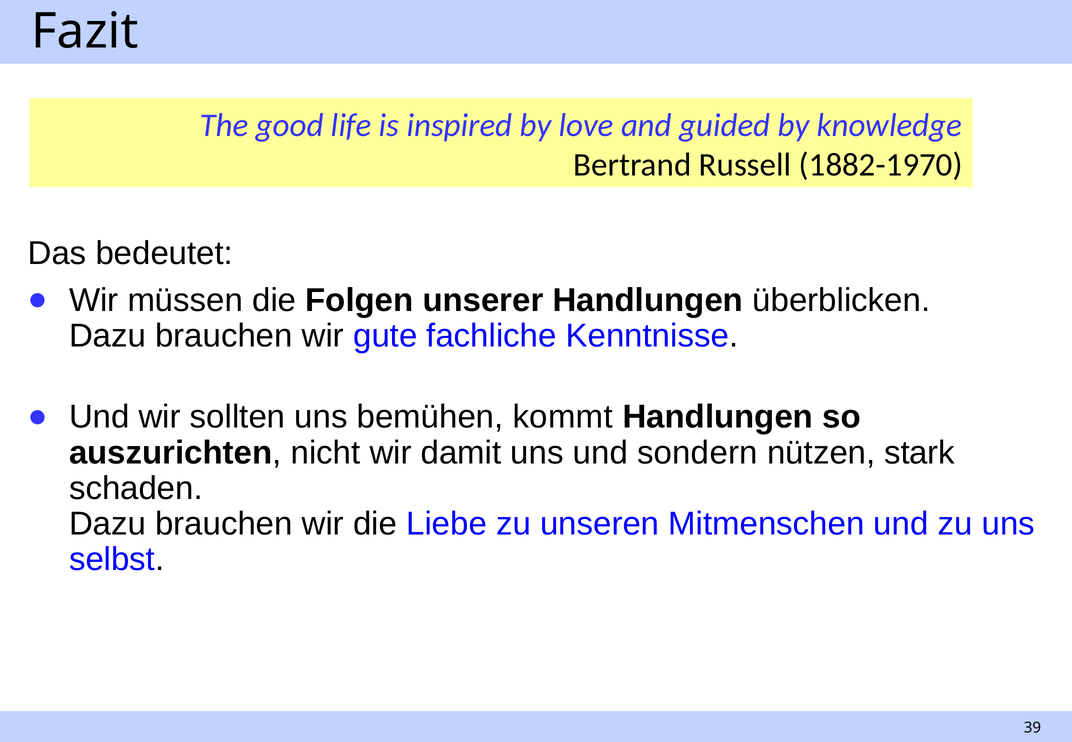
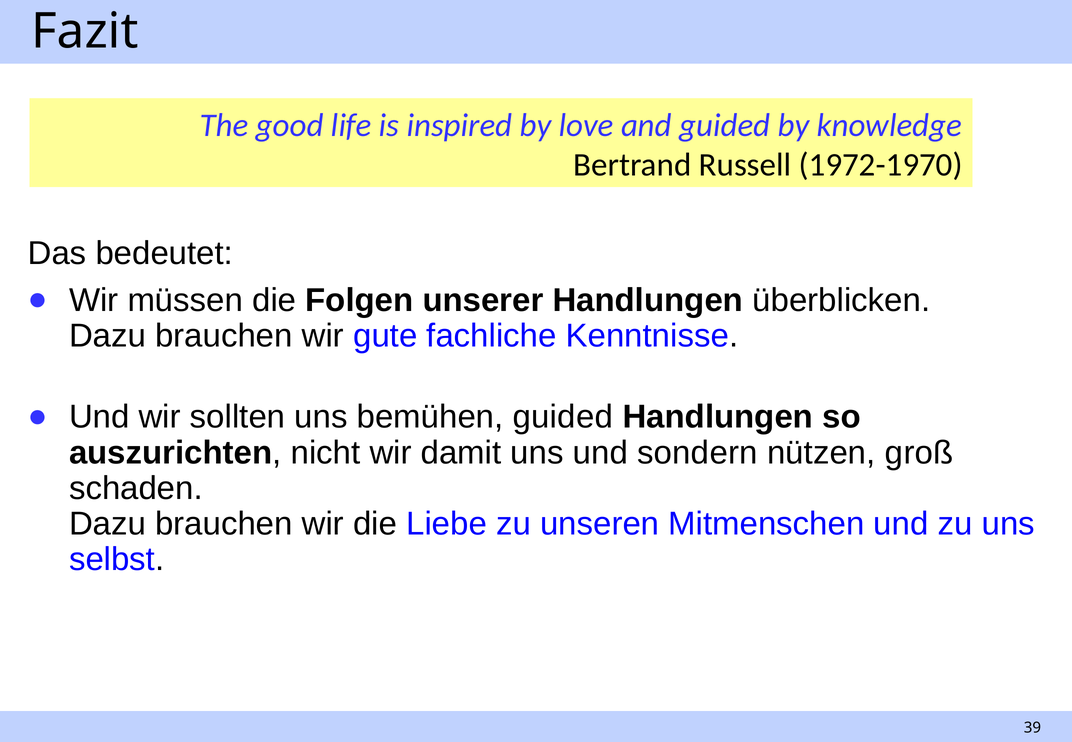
1882-1970: 1882-1970 -> 1972-1970
bemühen kommt: kommt -> guided
stark: stark -> groß
